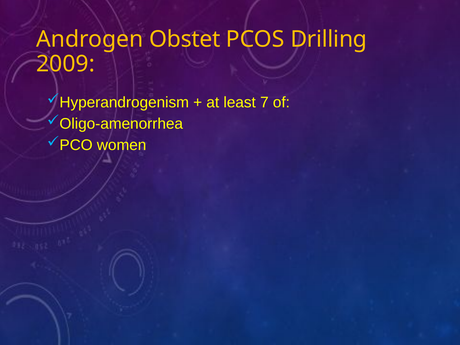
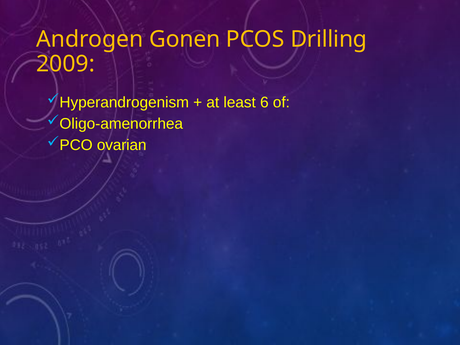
Obstet: Obstet -> Gonen
7: 7 -> 6
women: women -> ovarian
